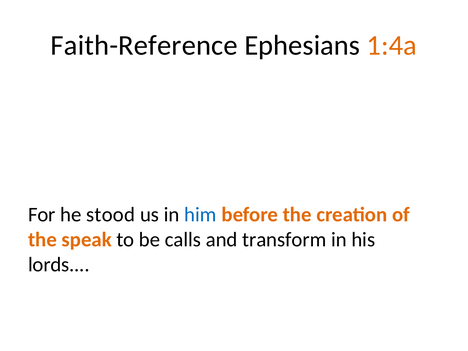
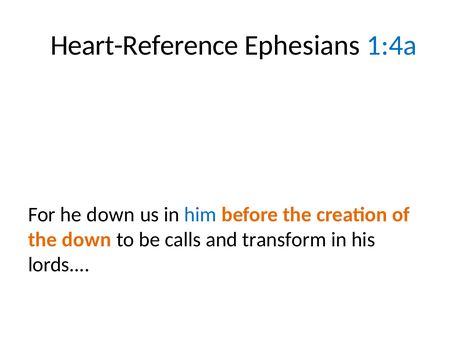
Faith-Reference: Faith-Reference -> Heart-Reference
1:4a colour: orange -> blue
he stood: stood -> down
the speak: speak -> down
